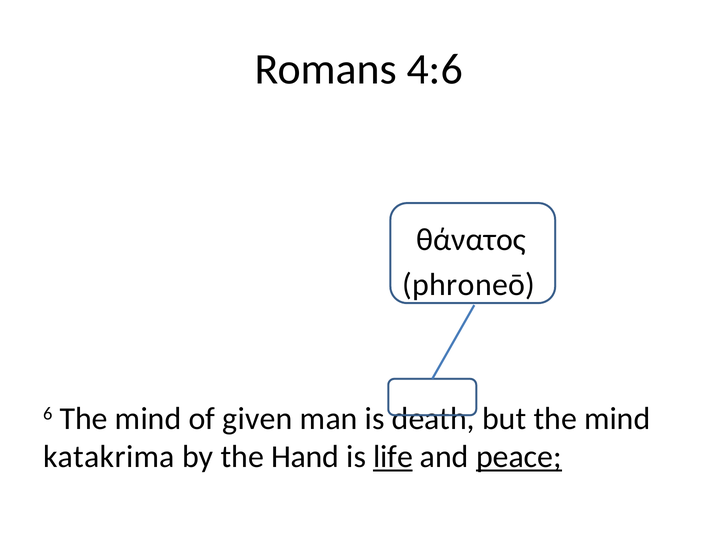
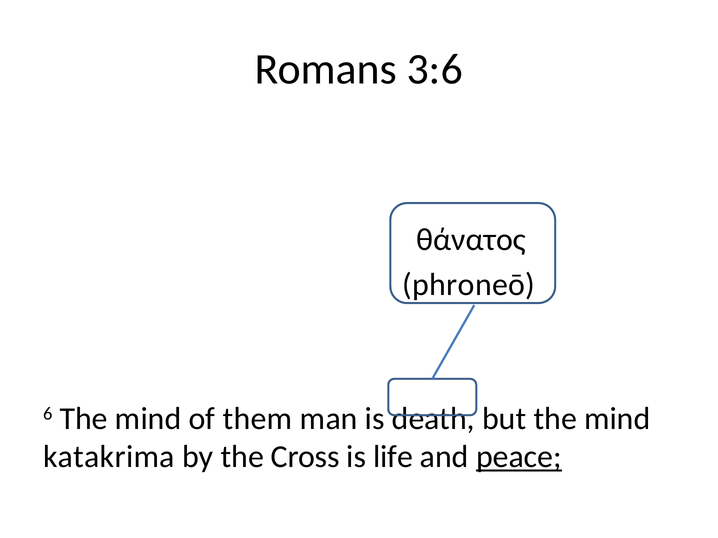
4:6: 4:6 -> 3:6
given: given -> them
Hand: Hand -> Cross
life underline: present -> none
